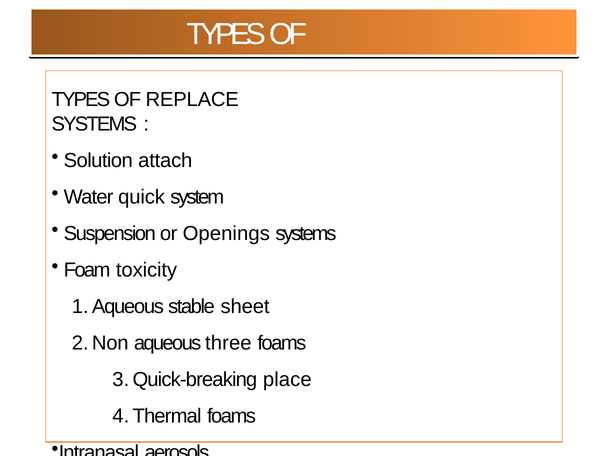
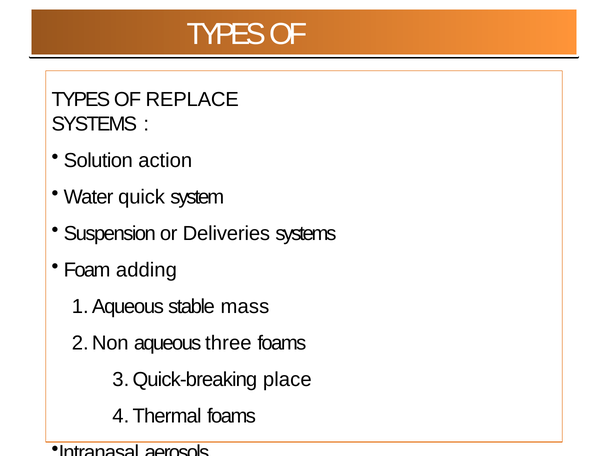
attach: attach -> action
Openings: Openings -> Deliveries
toxicity: toxicity -> adding
sheet: sheet -> mass
